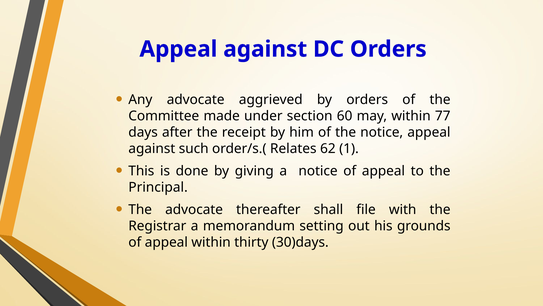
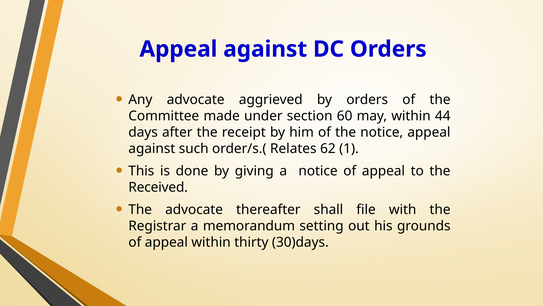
77: 77 -> 44
Principal: Principal -> Received
